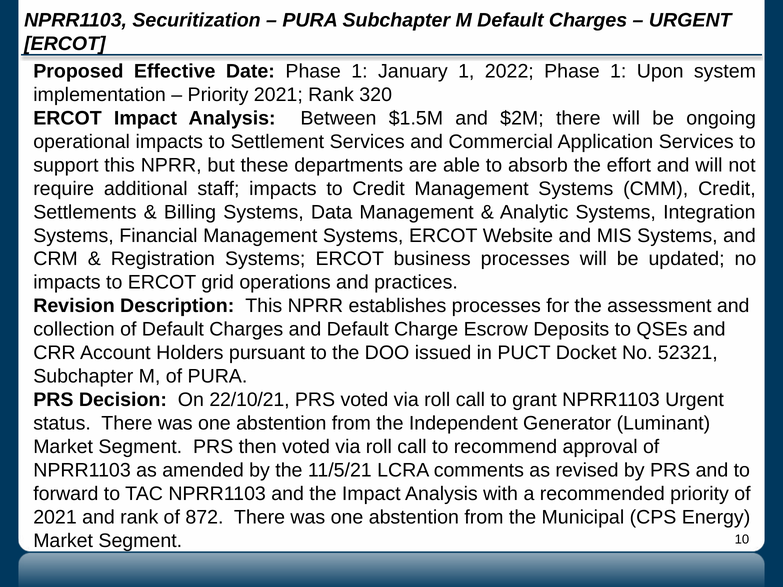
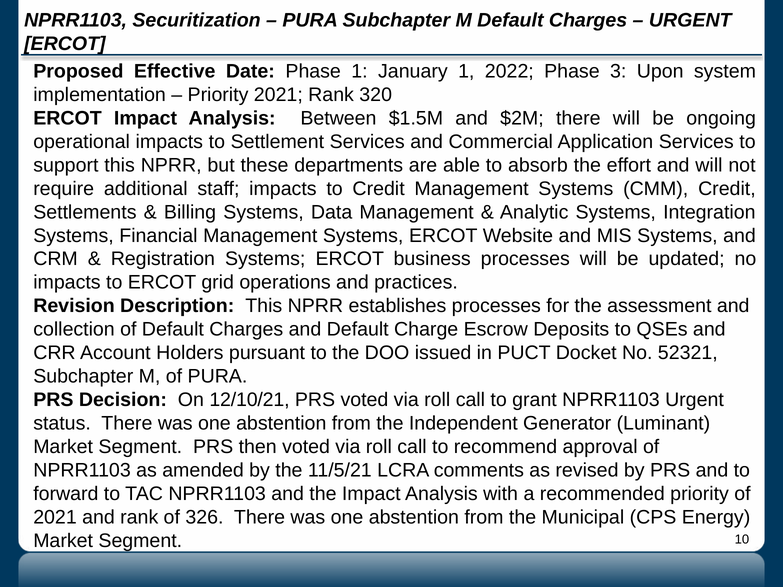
2022 Phase 1: 1 -> 3
22/10/21: 22/10/21 -> 12/10/21
872: 872 -> 326
